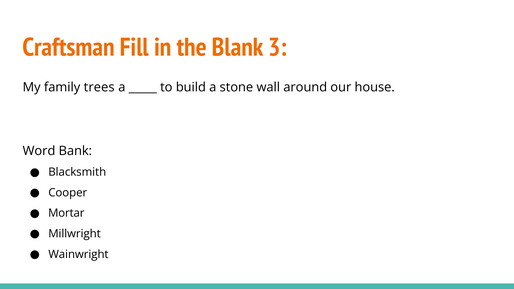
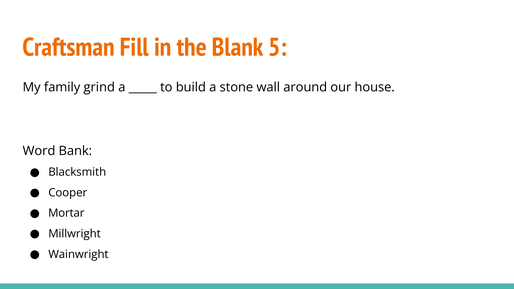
3: 3 -> 5
trees: trees -> grind
